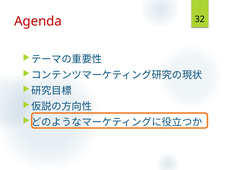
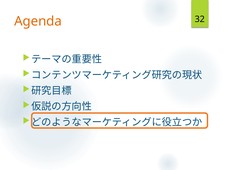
Agenda colour: red -> orange
